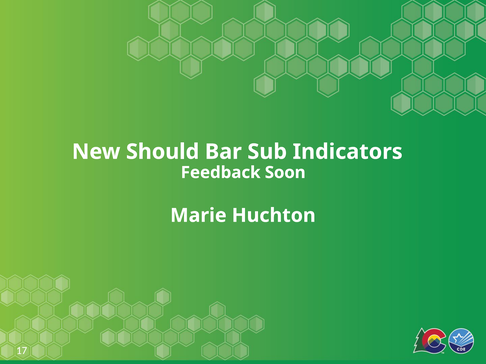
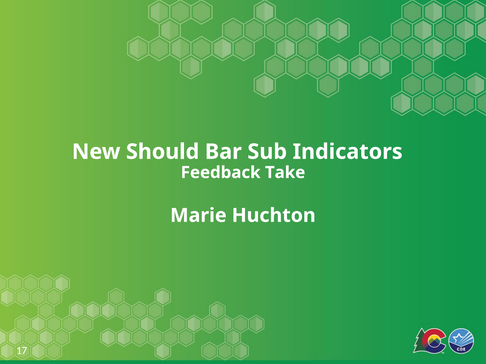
Soon: Soon -> Take
